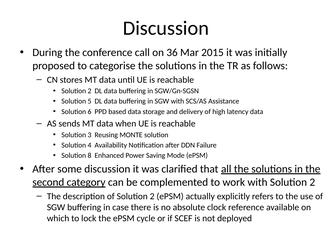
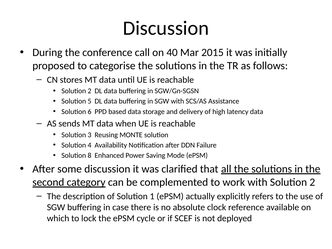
36: 36 -> 40
of Solution 2: 2 -> 1
